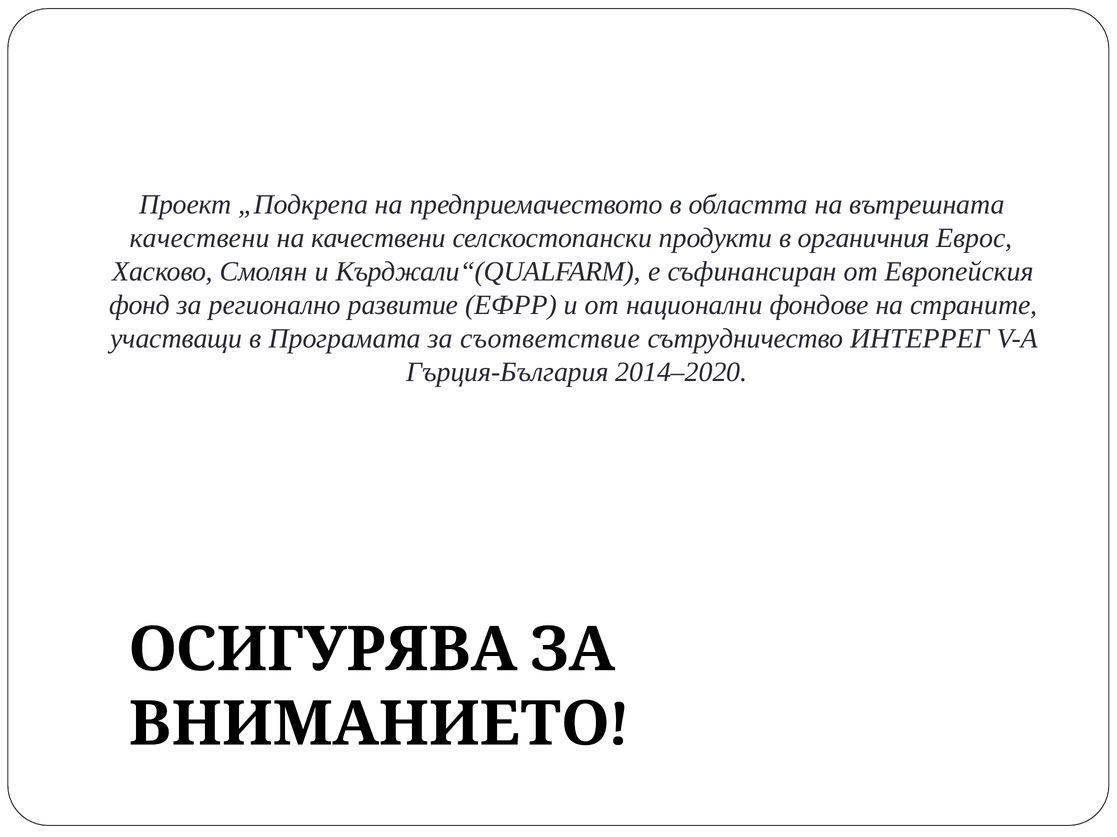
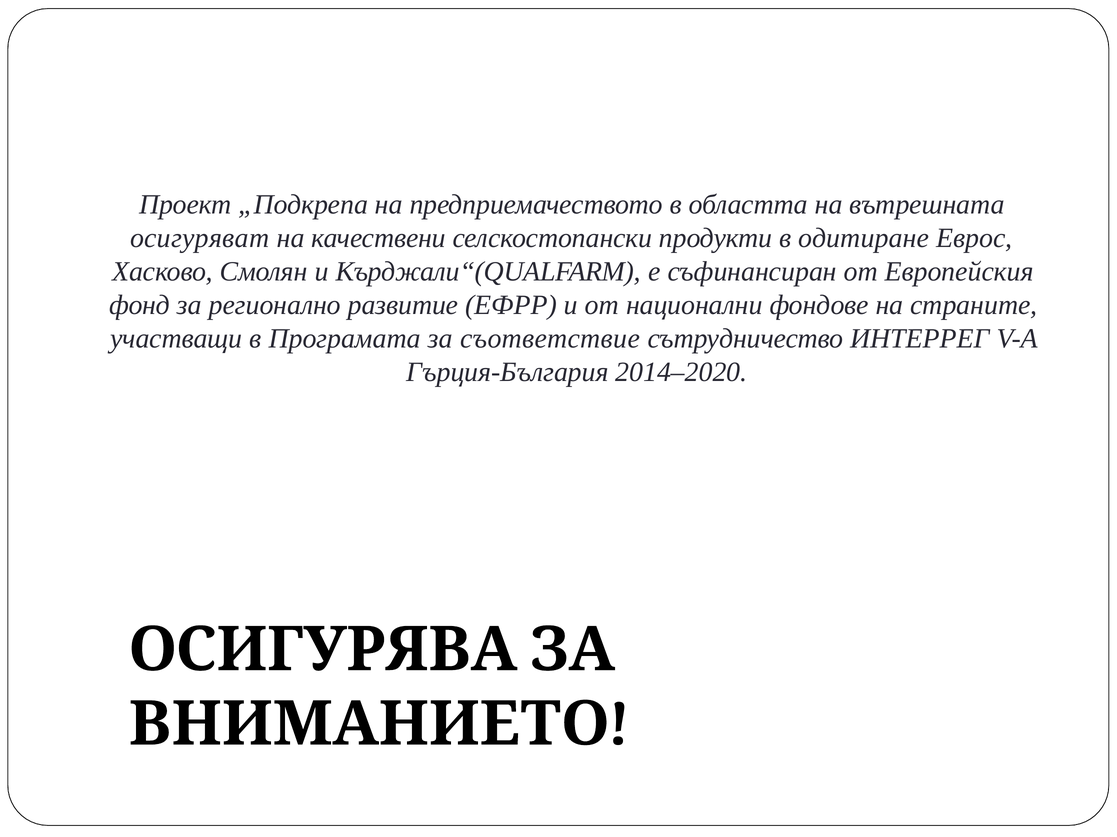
качествени at (200, 238): качествени -> осигуряват
органичния: органичния -> одитиране
